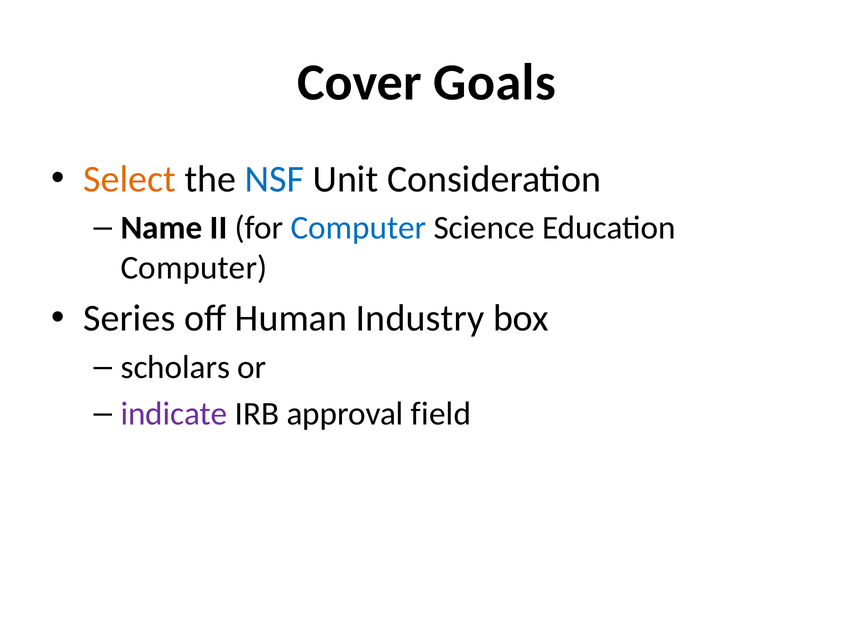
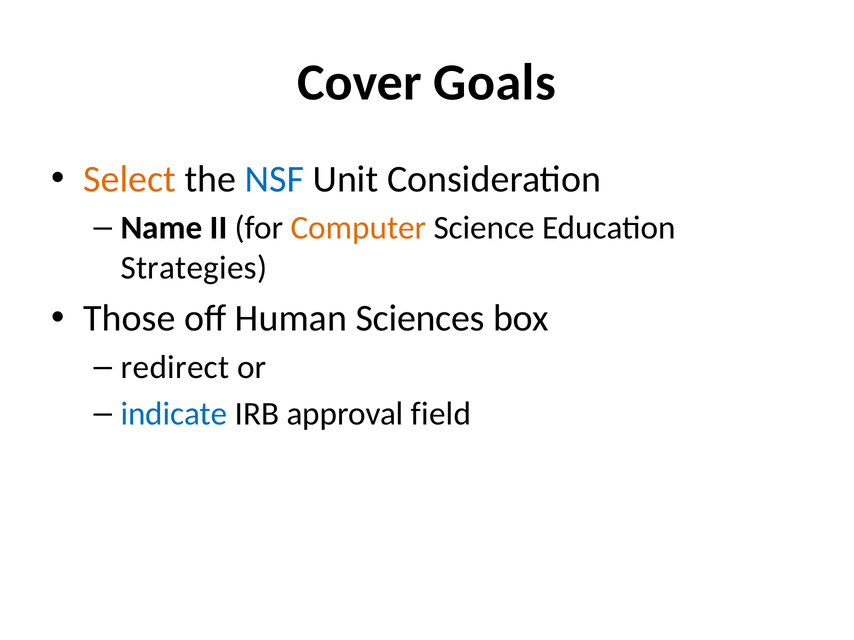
Computer at (359, 228) colour: blue -> orange
Computer at (194, 268): Computer -> Strategies
Series: Series -> Those
Industry: Industry -> Sciences
scholars: scholars -> redirect
indicate colour: purple -> blue
